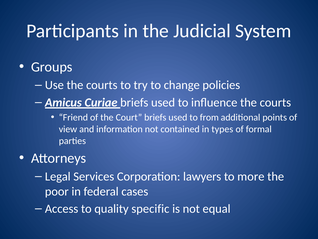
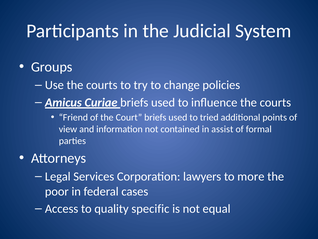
from: from -> tried
types: types -> assist
